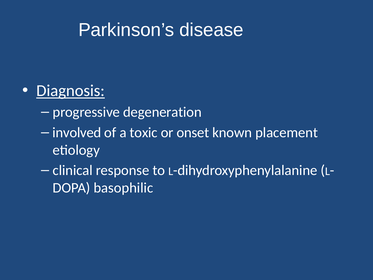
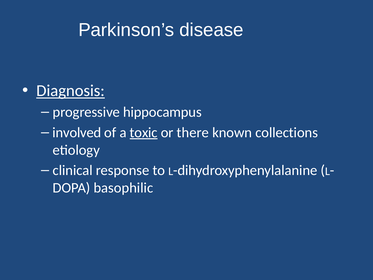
degeneration: degeneration -> hippocampus
toxic underline: none -> present
onset: onset -> there
placement: placement -> collections
